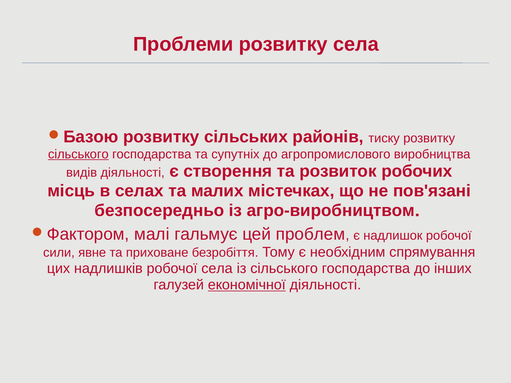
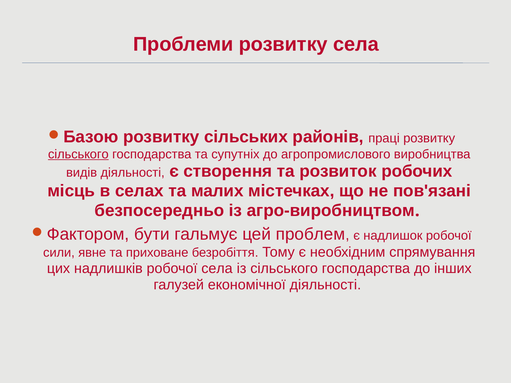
тиску: тиску -> праці
малі: малі -> бути
економічної underline: present -> none
